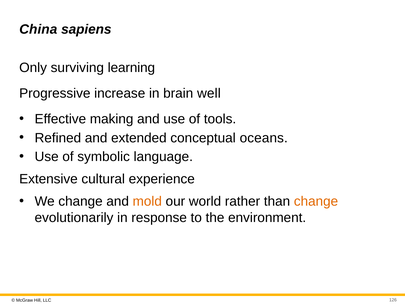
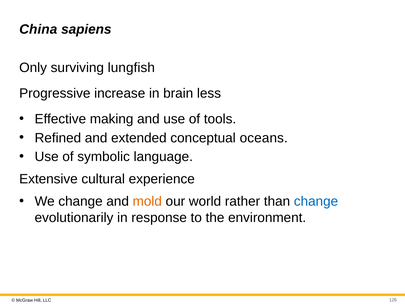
learning: learning -> lungfish
well: well -> less
change at (316, 201) colour: orange -> blue
